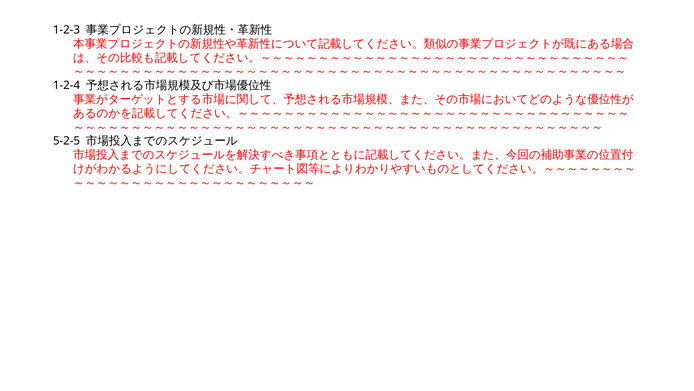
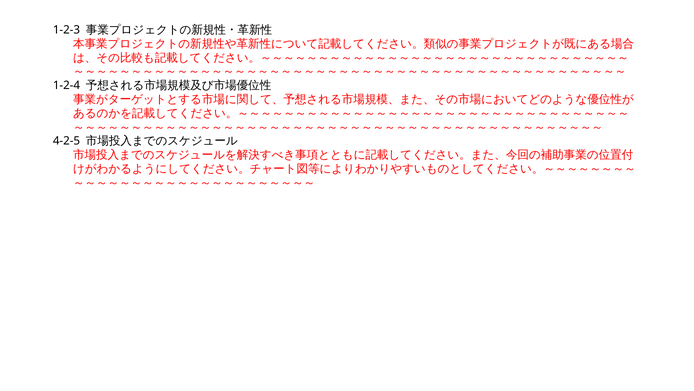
5-2-5: 5-2-5 -> 4-2-5
